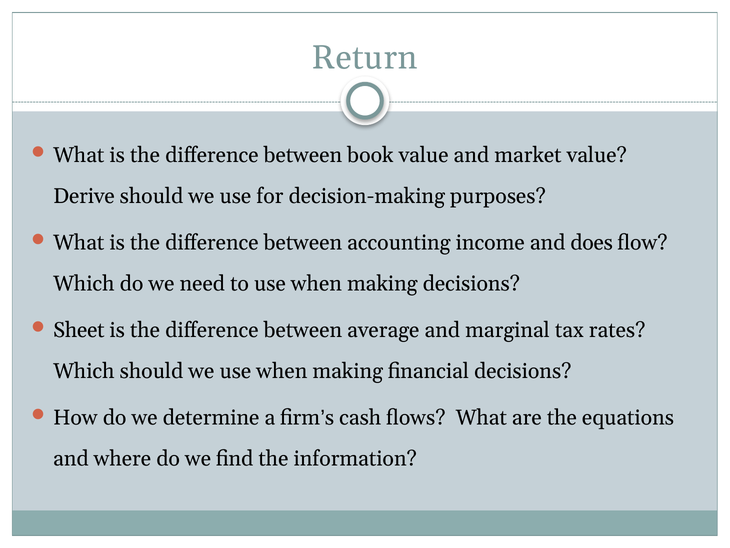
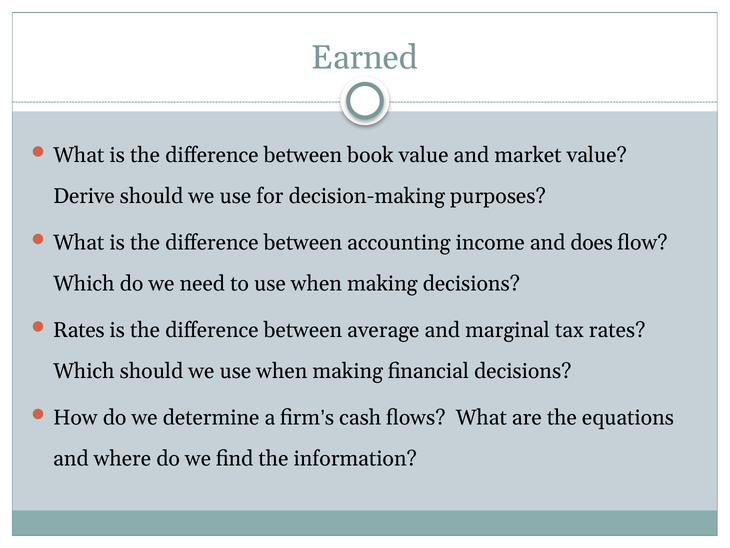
Return: Return -> Earned
Sheet at (79, 330): Sheet -> Rates
